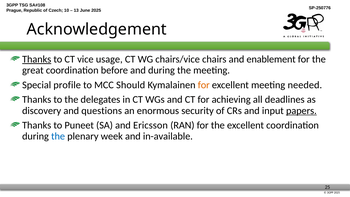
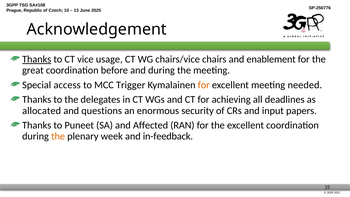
profile: profile -> access
Should: Should -> Trigger
discovery: discovery -> allocated
papers underline: present -> none
Ericsson: Ericsson -> Affected
the at (58, 136) colour: blue -> orange
in-available: in-available -> in-feedback
